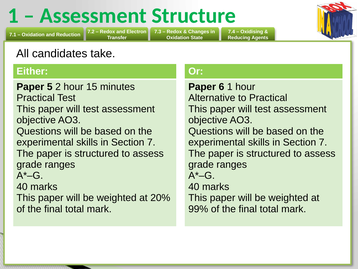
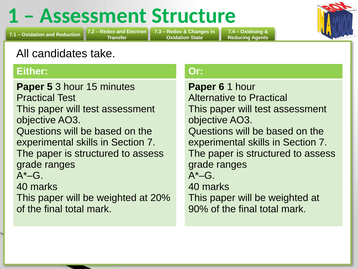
2: 2 -> 3
99%: 99% -> 90%
